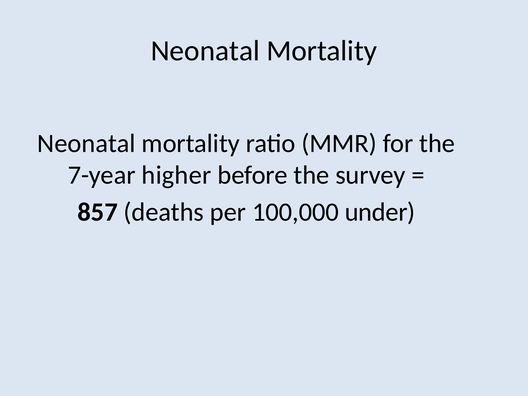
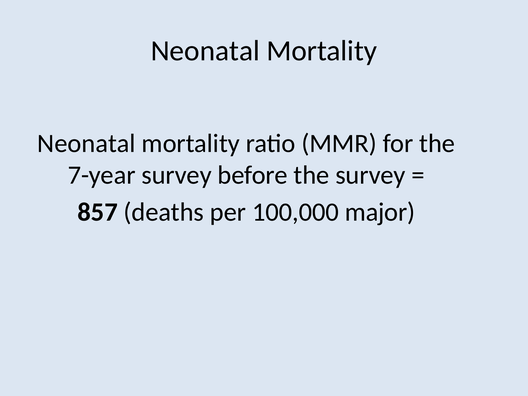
7-year higher: higher -> survey
under: under -> major
